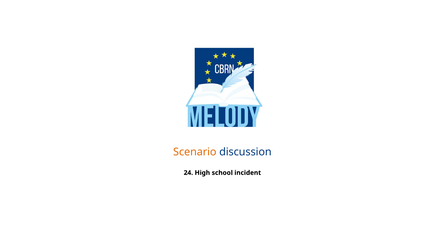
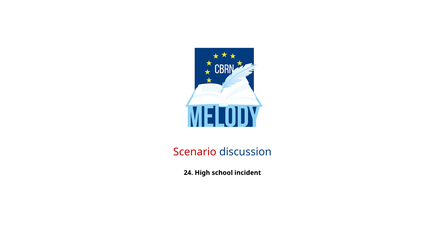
Scenario colour: orange -> red
